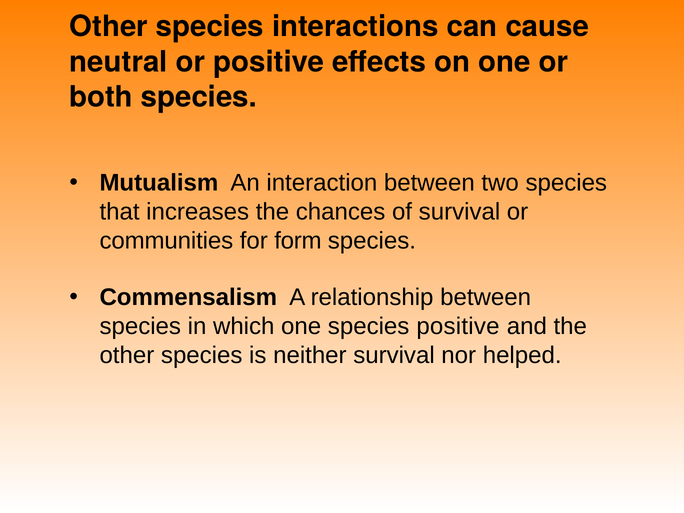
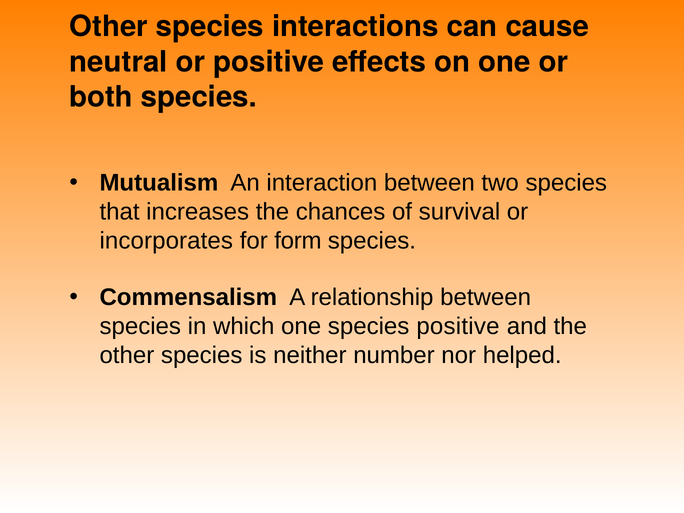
communities: communities -> incorporates
neither survival: survival -> number
